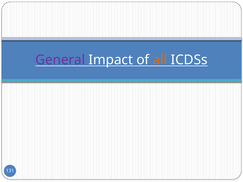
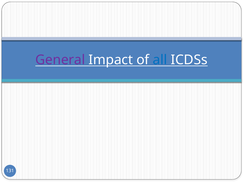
all colour: orange -> blue
